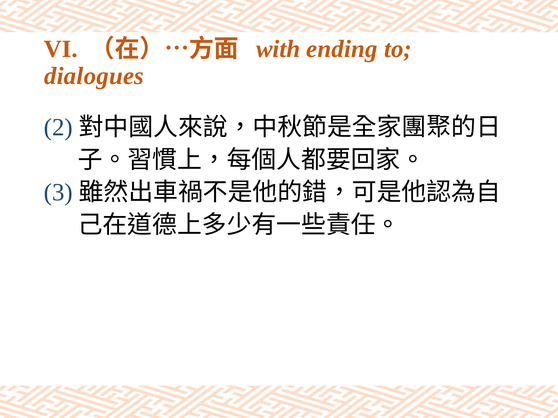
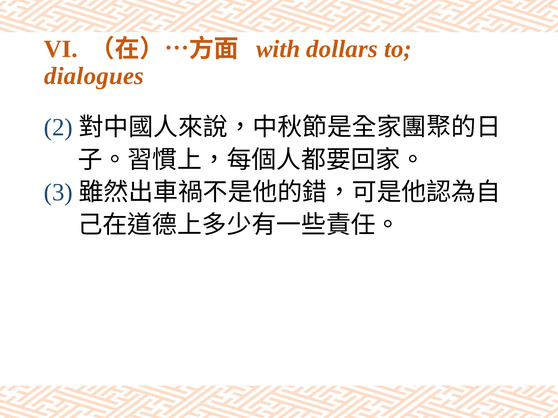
ending: ending -> dollars
